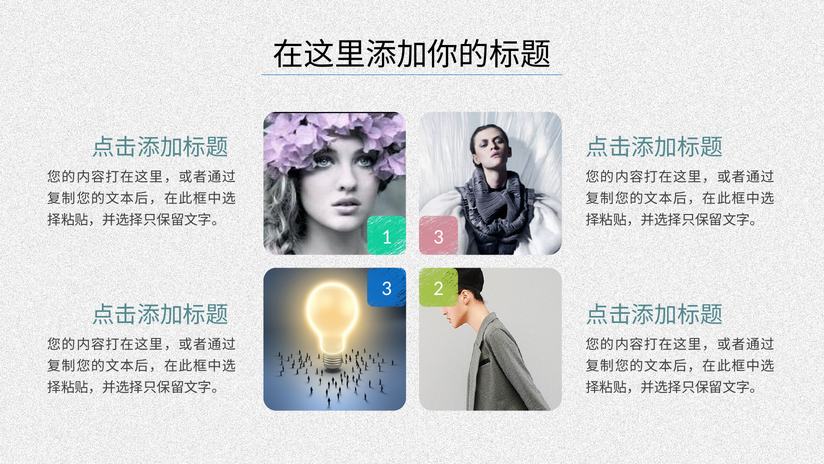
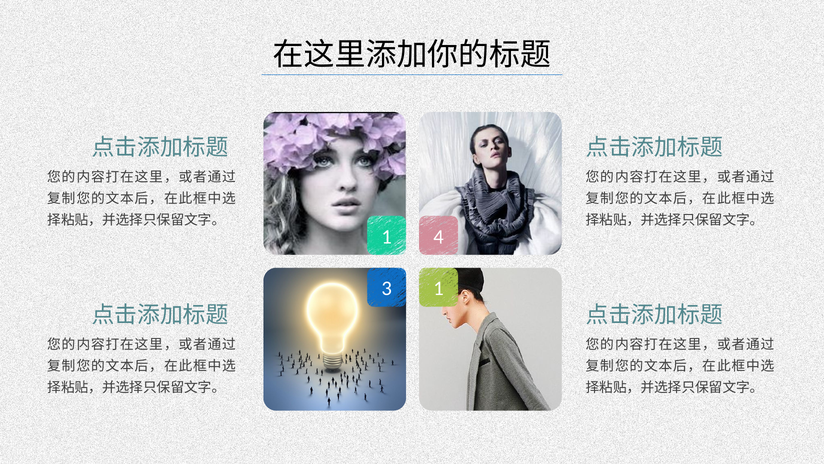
1 3: 3 -> 4
3 2: 2 -> 1
